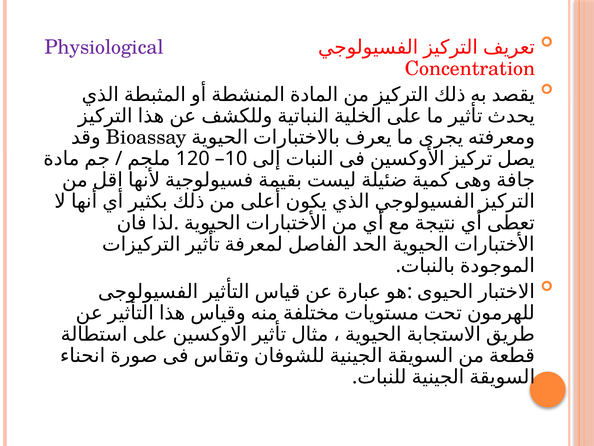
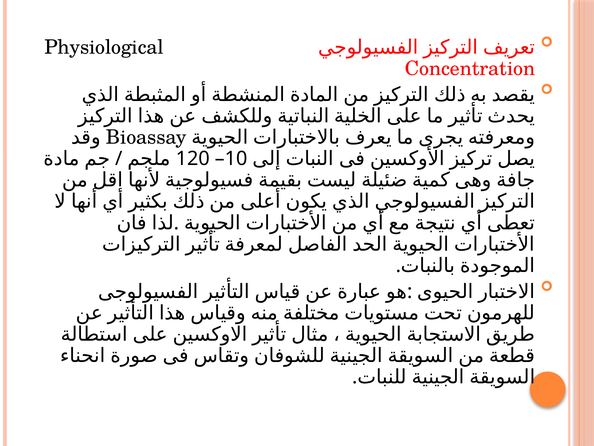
Physiological colour: purple -> black
